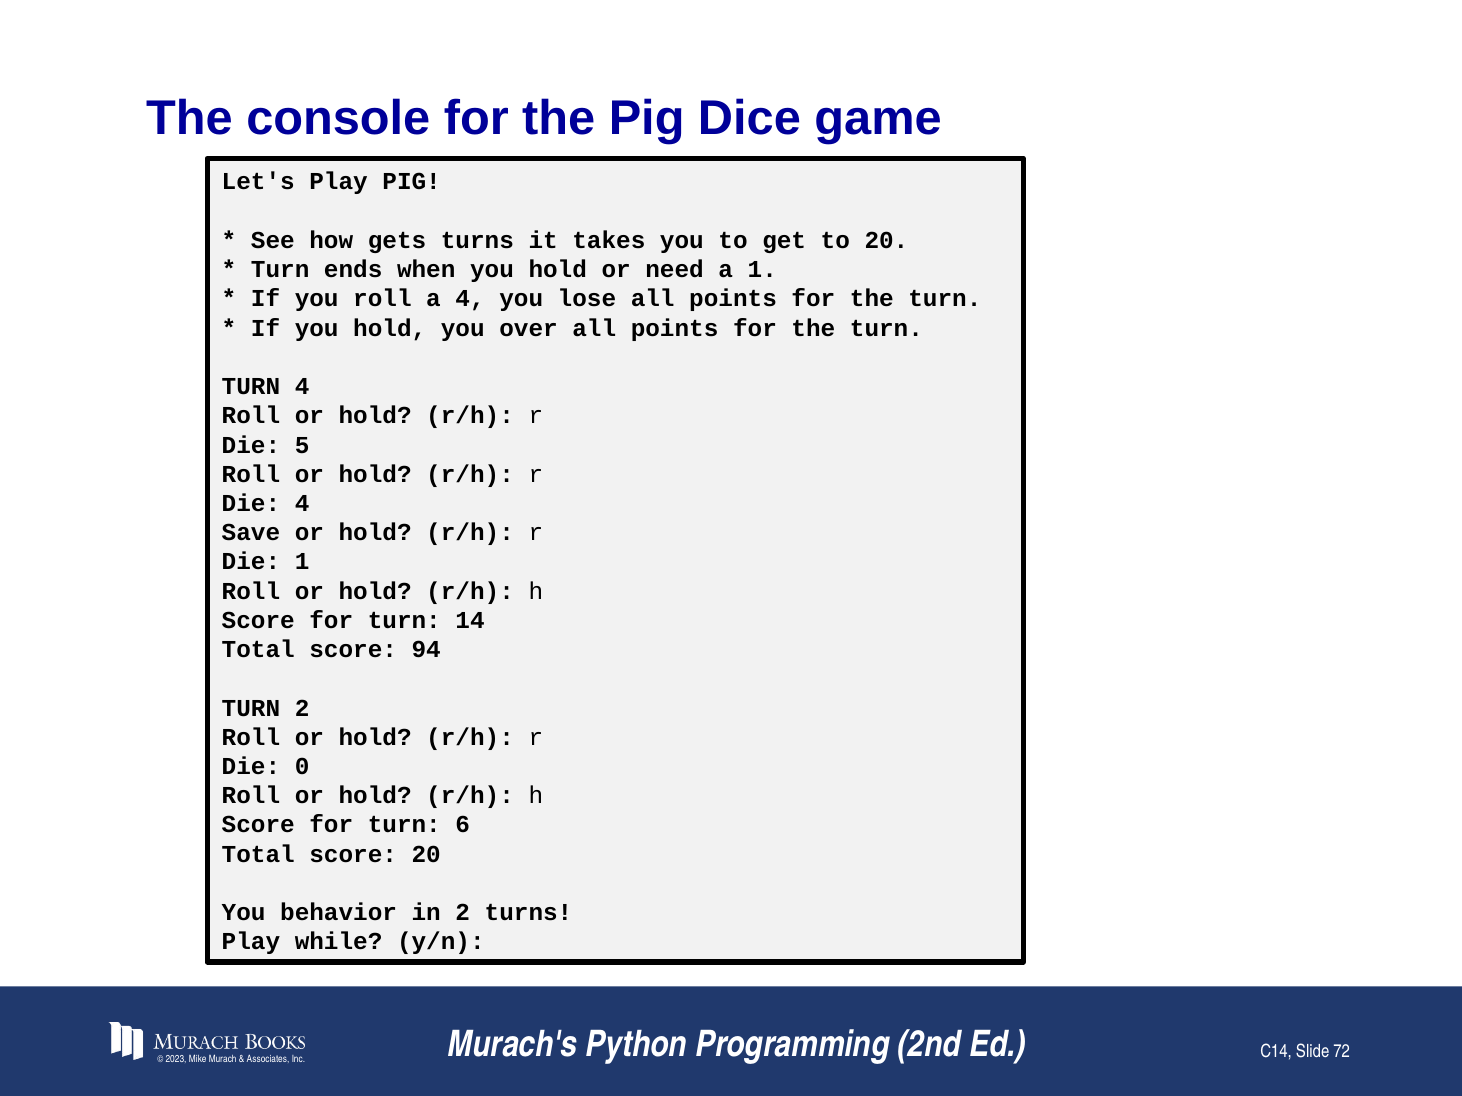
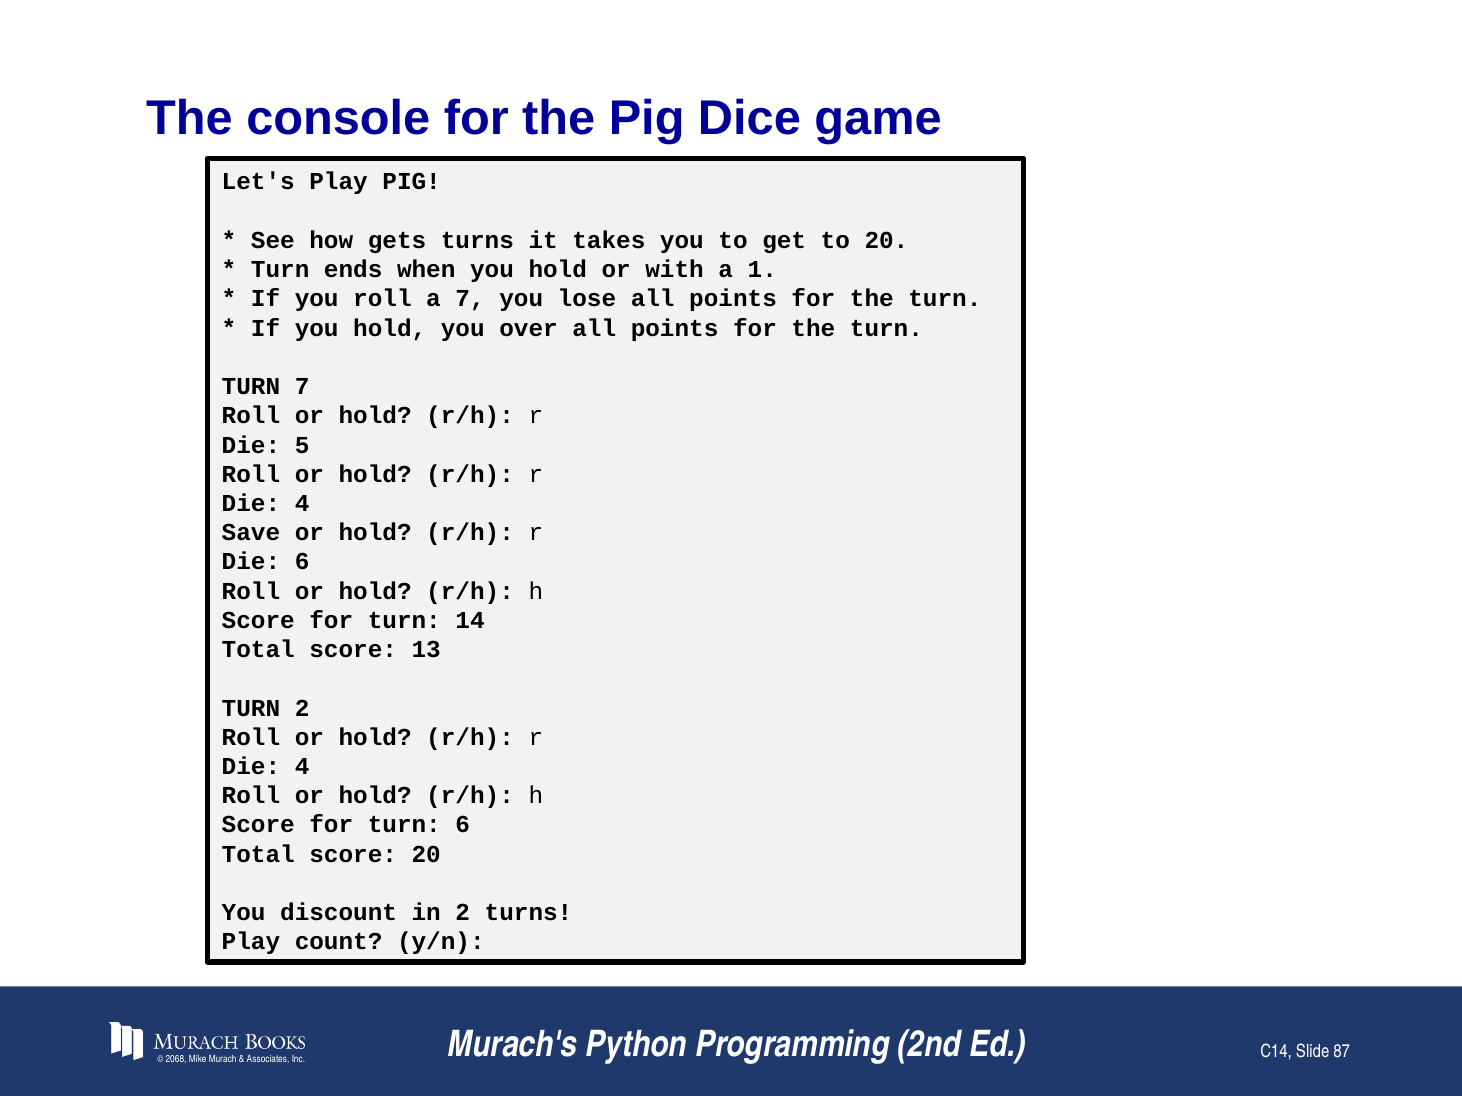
need: need -> with
a 4: 4 -> 7
TURN 4: 4 -> 7
Die 1: 1 -> 6
94: 94 -> 13
0 at (302, 767): 0 -> 4
behavior: behavior -> discount
while: while -> count
2023: 2023 -> 2068
72: 72 -> 87
